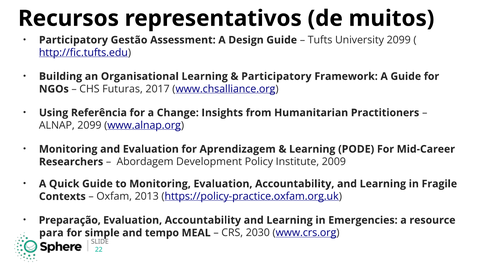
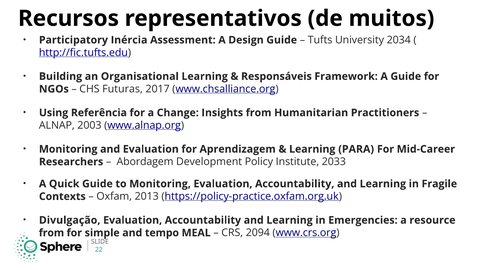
Gestão: Gestão -> Inércia
University 2099: 2099 -> 2034
Participatory at (276, 76): Participatory -> Responsáveis
ALNAP 2099: 2099 -> 2003
PODE: PODE -> PARA
2009: 2009 -> 2033
Preparação: Preparação -> Divulgação
para at (51, 232): para -> from
2030: 2030 -> 2094
